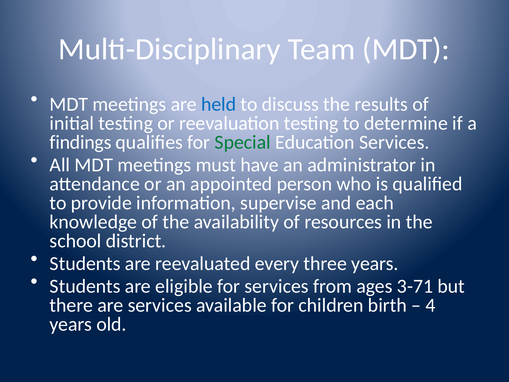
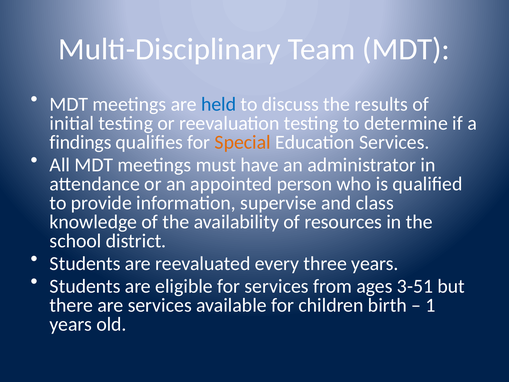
Special colour: green -> orange
each: each -> class
3-71: 3-71 -> 3-51
4: 4 -> 1
